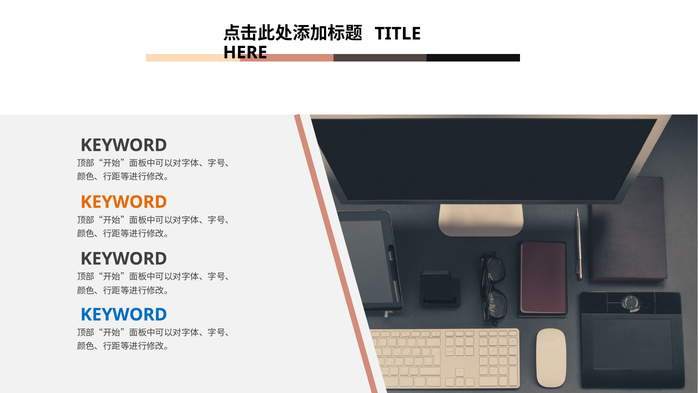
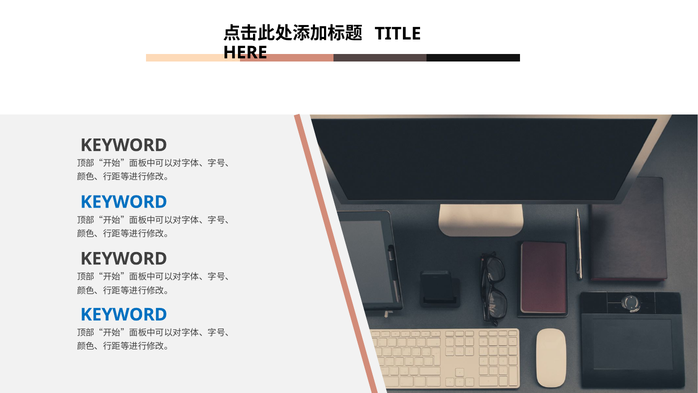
KEYWORD at (124, 202) colour: orange -> blue
